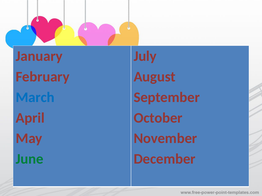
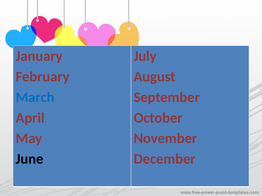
June colour: green -> black
